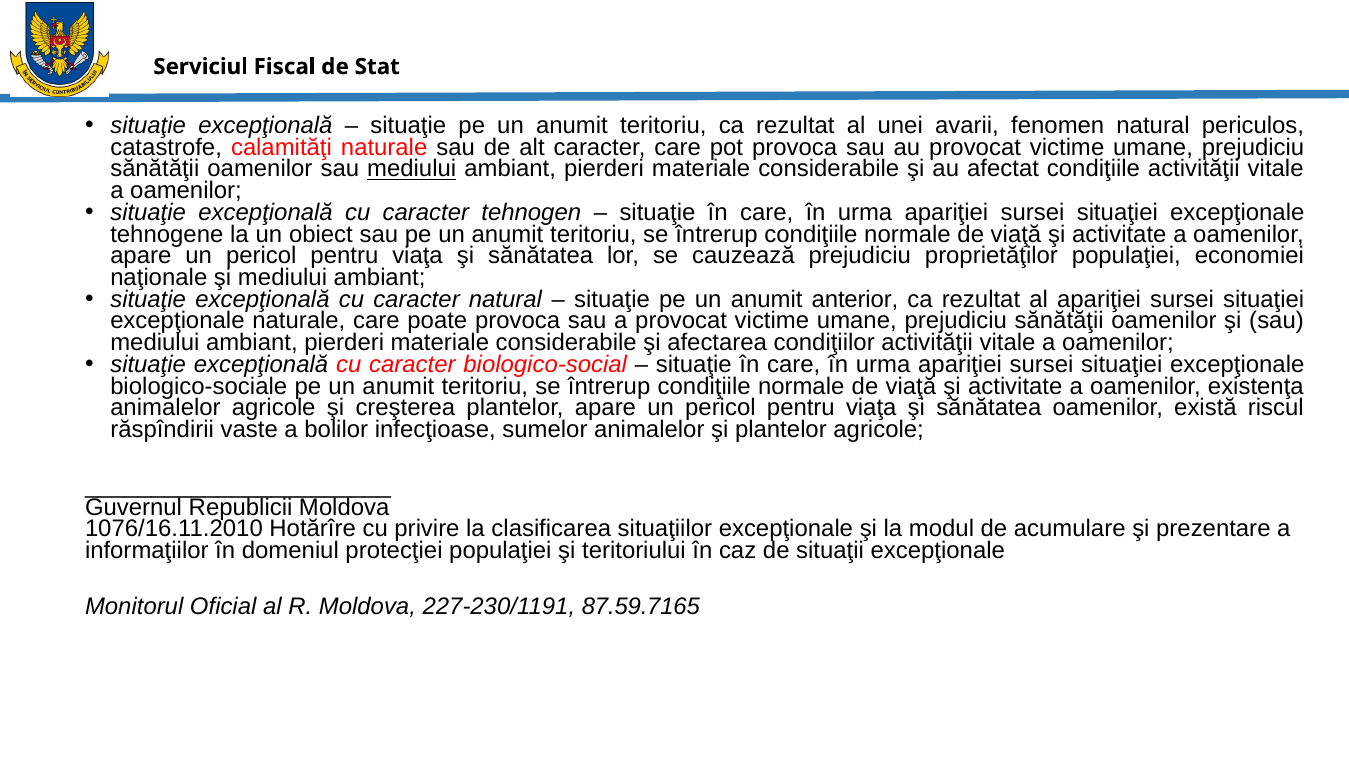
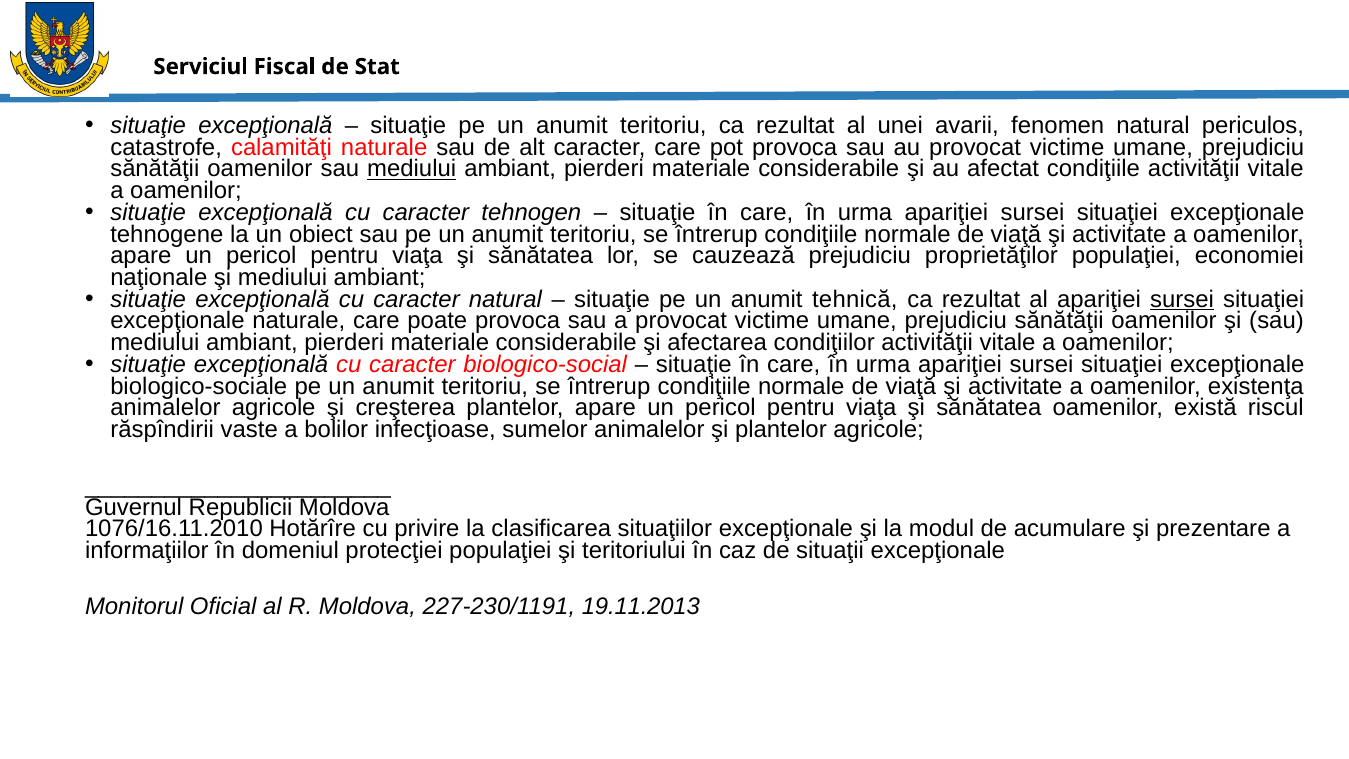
anterior: anterior -> tehnică
sursei at (1182, 299) underline: none -> present
87.59.7165: 87.59.7165 -> 19.11.2013
